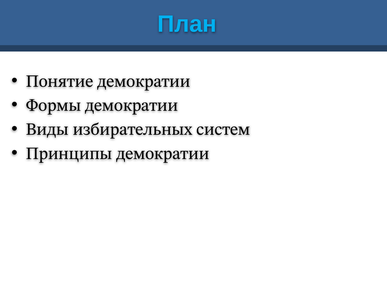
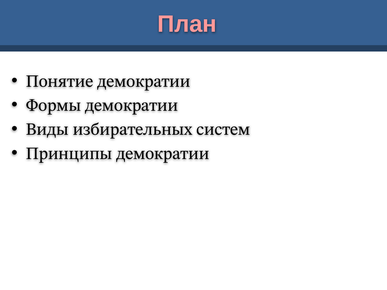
План colour: light blue -> pink
